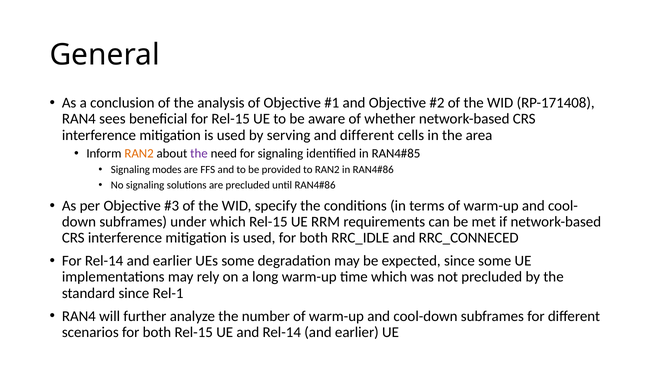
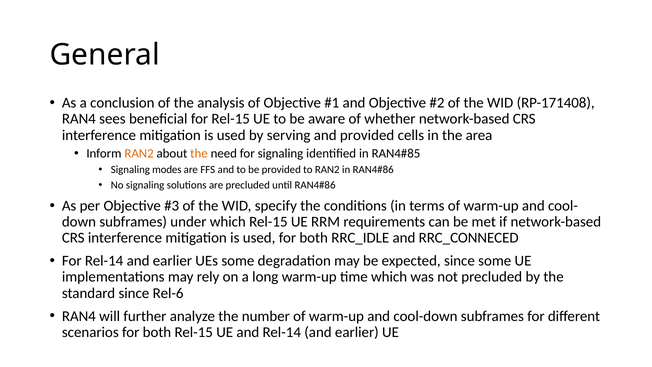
and different: different -> provided
the at (199, 153) colour: purple -> orange
Rel-1: Rel-1 -> Rel-6
